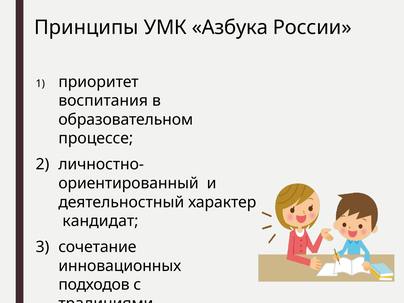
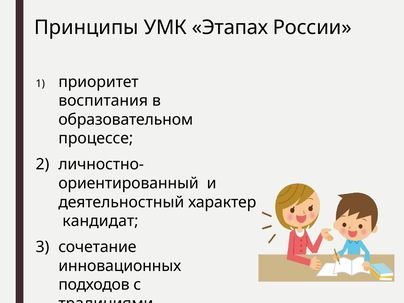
Азбука: Азбука -> Этапах
